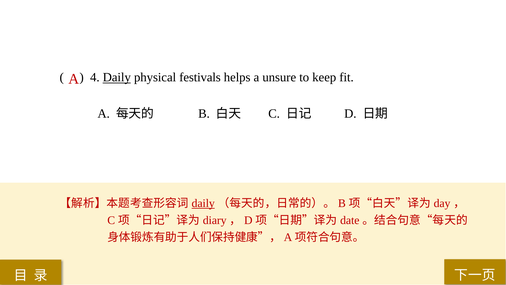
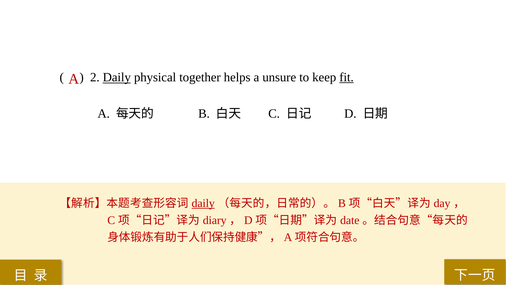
4: 4 -> 2
festivals: festivals -> together
fit underline: none -> present
